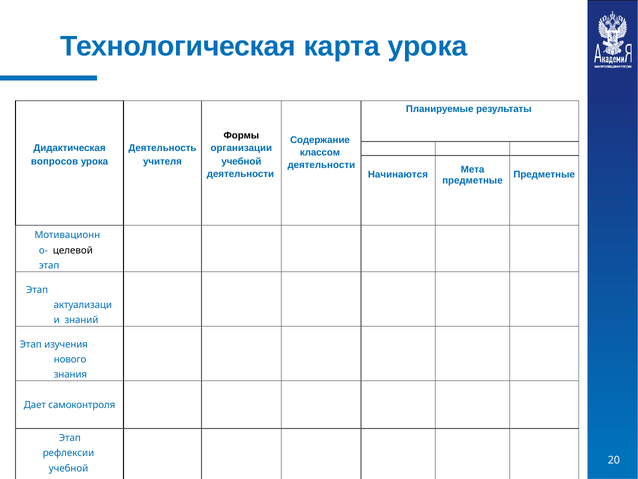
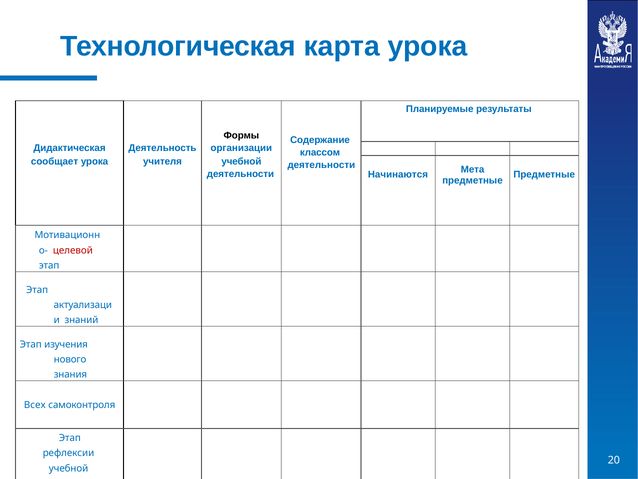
вопросов: вопросов -> сообщает
целевой colour: black -> red
Дает: Дает -> Всех
